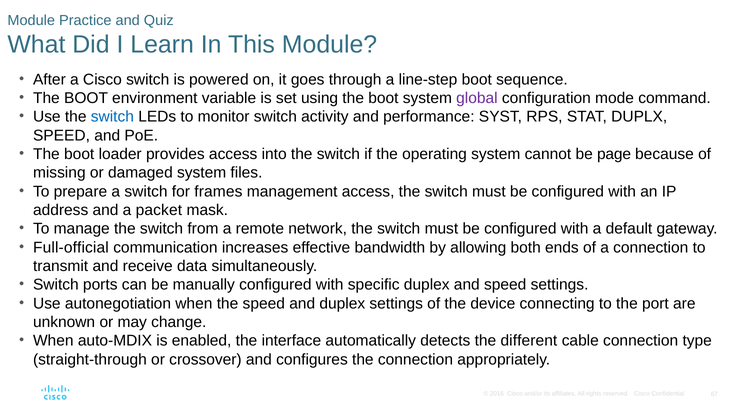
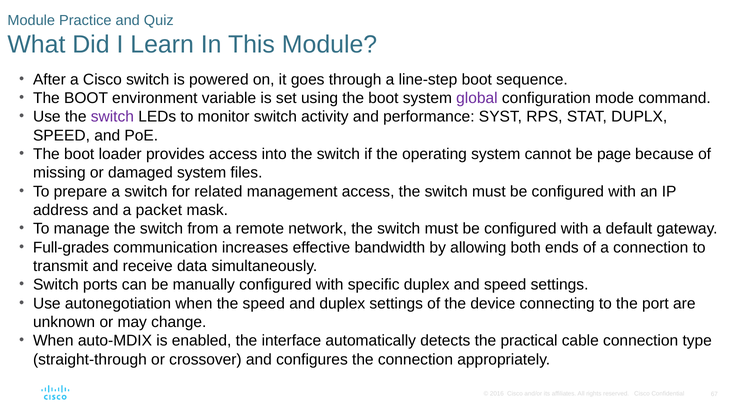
switch at (112, 117) colour: blue -> purple
frames: frames -> related
Full-official: Full-official -> Full-grades
different: different -> practical
